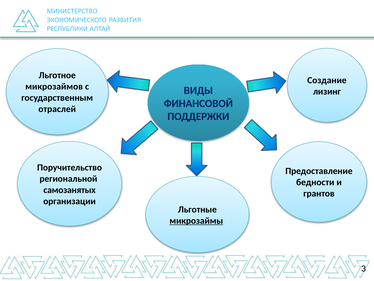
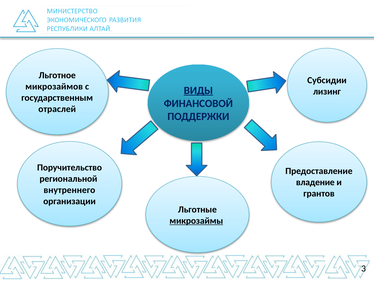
Создание: Создание -> Субсидии
ВИДЫ underline: none -> present
бедности: бедности -> владение
самозанятых: самозанятых -> внутреннего
